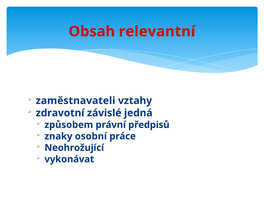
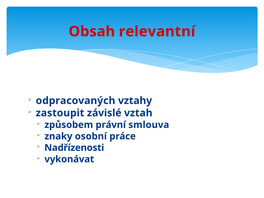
zaměstnavateli: zaměstnavateli -> odpracovaných
zdravotní: zdravotní -> zastoupit
jedná: jedná -> vztah
předpisů: předpisů -> smlouva
Neohrožující: Neohrožující -> Nadřízenosti
